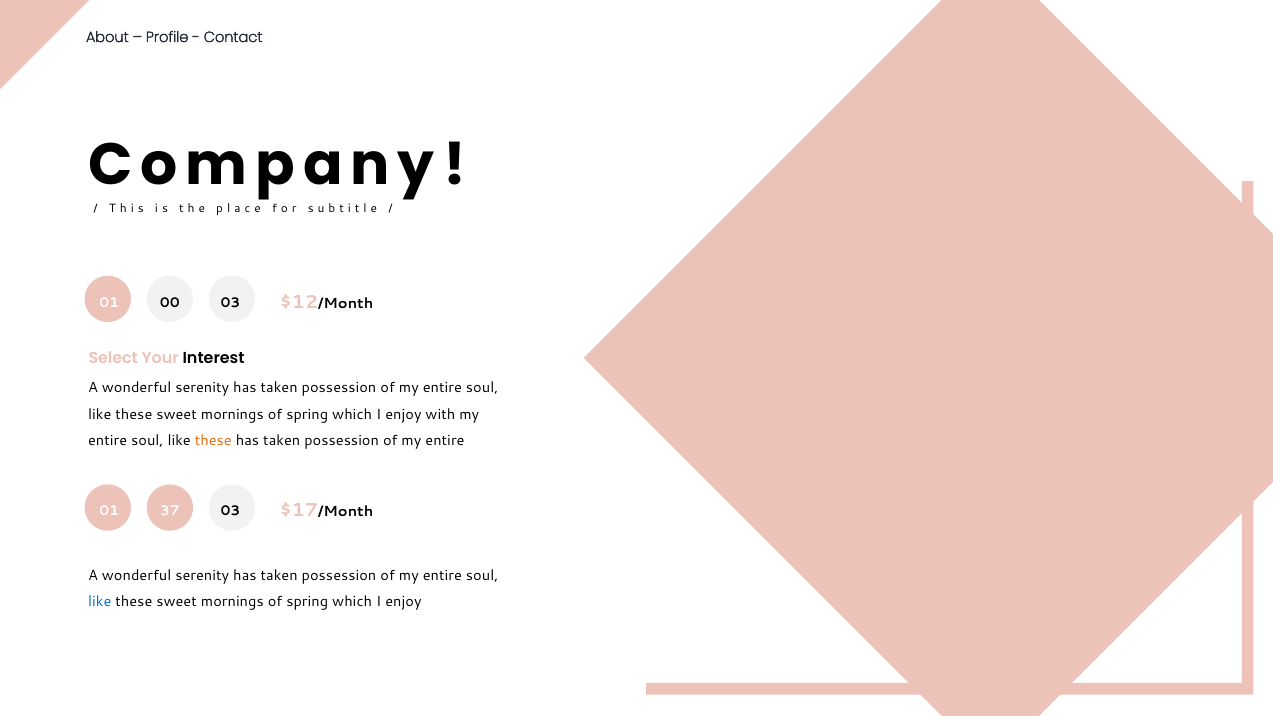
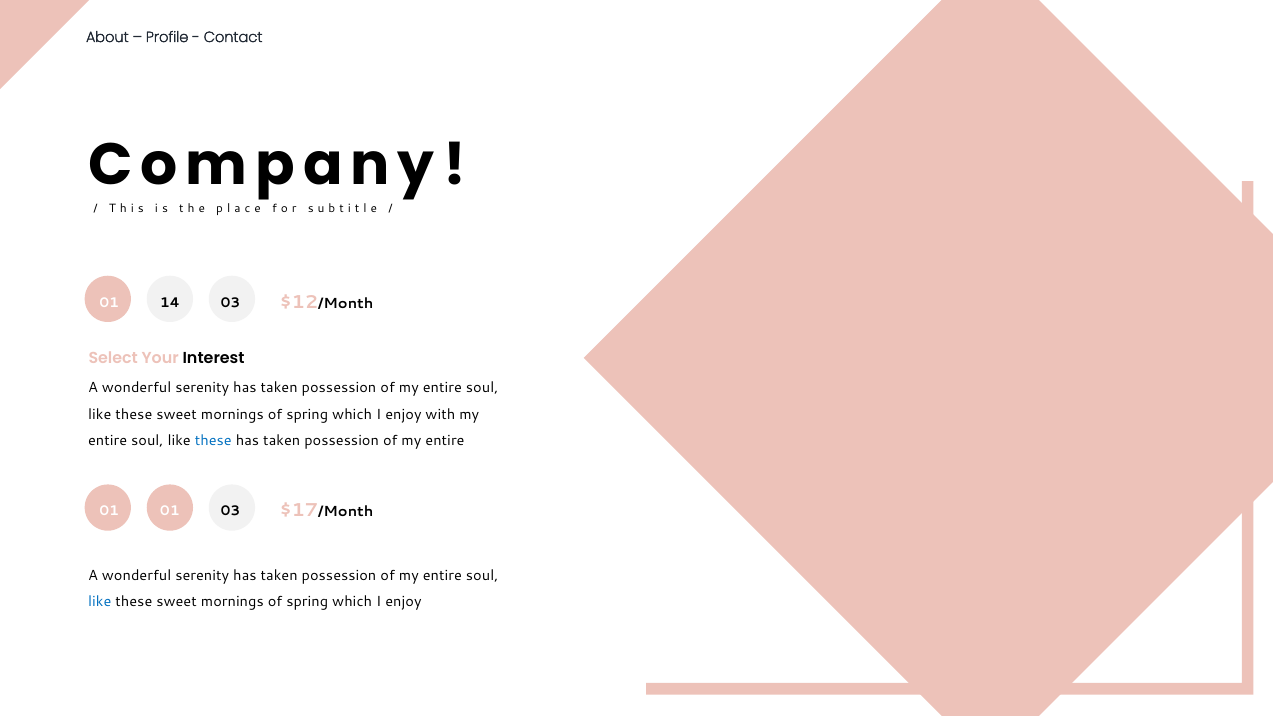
00: 00 -> 14
these at (213, 441) colour: orange -> blue
01 37: 37 -> 01
